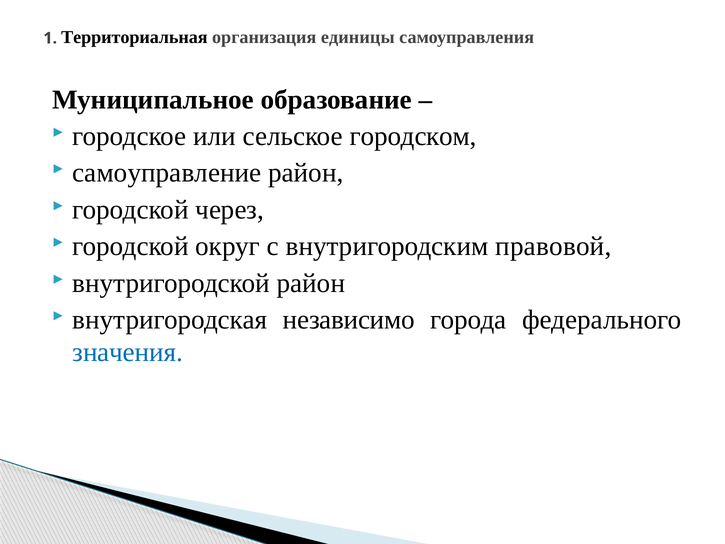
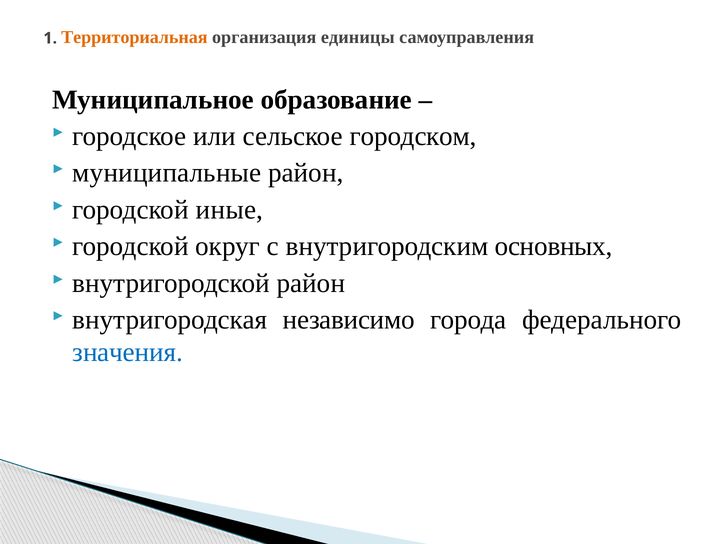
Территориальная colour: black -> orange
самоуправление: самоуправление -> муниципальные
через: через -> иные
правовой: правовой -> основных
